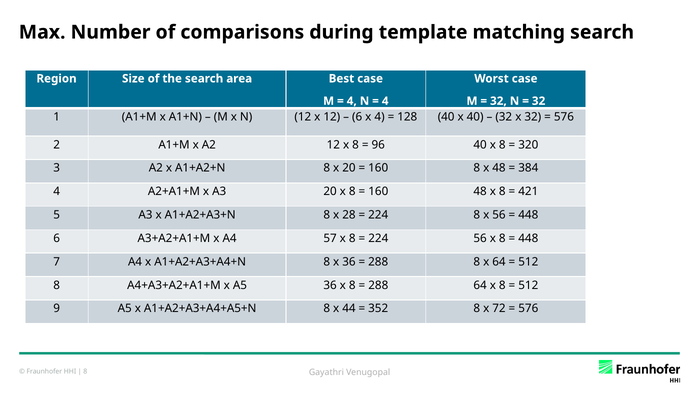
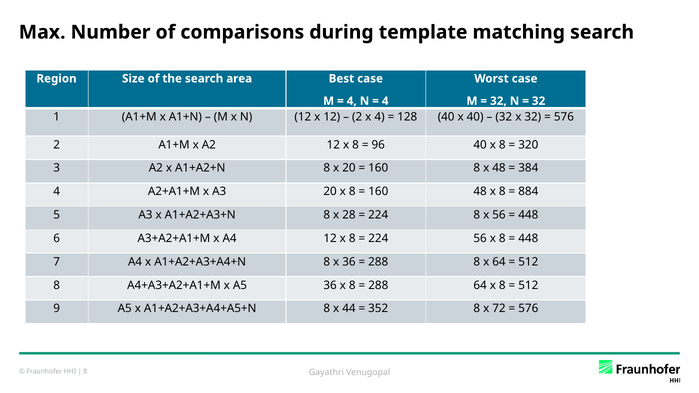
6 at (357, 117): 6 -> 2
421: 421 -> 884
A4 57: 57 -> 12
